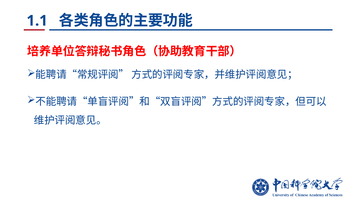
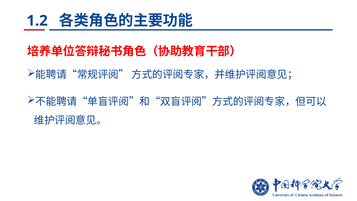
1.1: 1.1 -> 1.2
